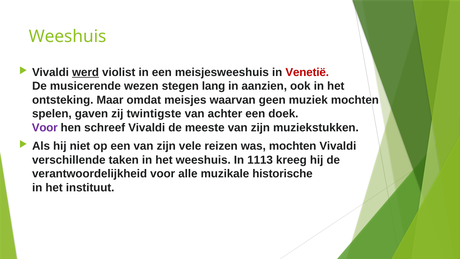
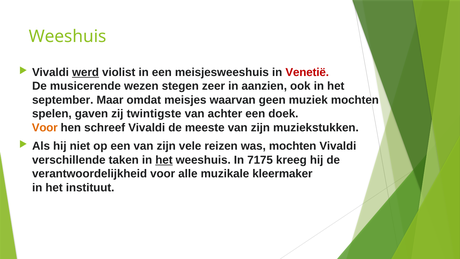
lang: lang -> zeer
ontsteking: ontsteking -> september
Voor at (45, 127) colour: purple -> orange
het at (164, 160) underline: none -> present
1113: 1113 -> 7175
historische: historische -> kleermaker
